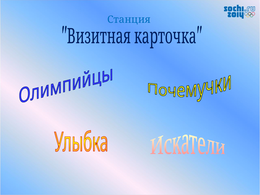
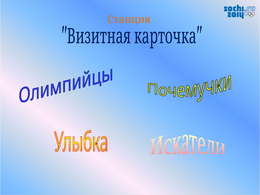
Станция colour: blue -> orange
